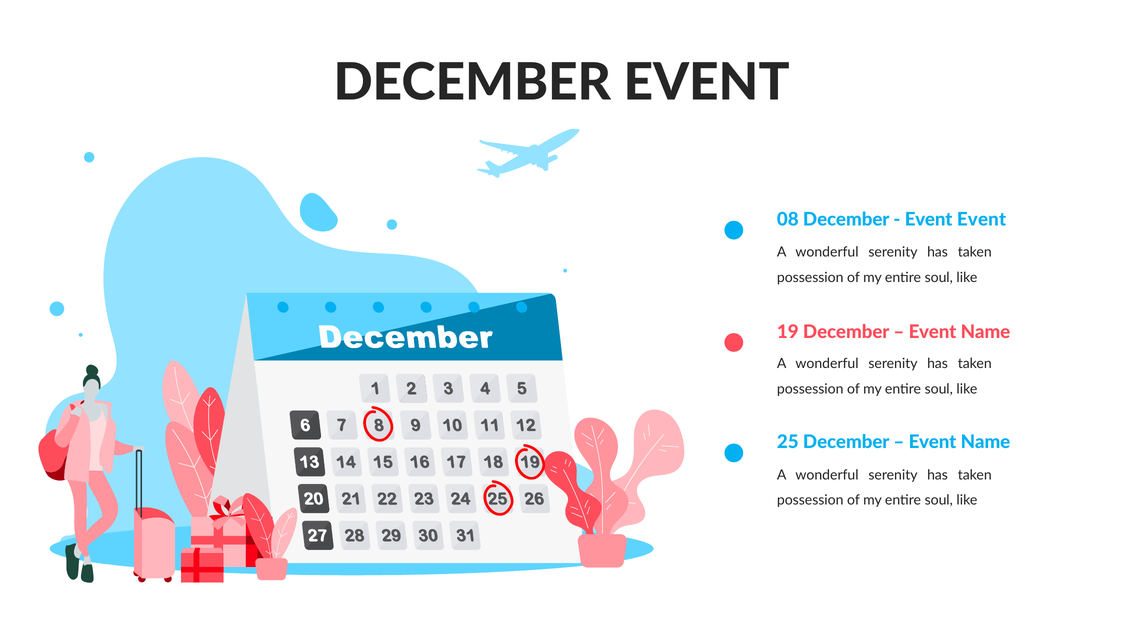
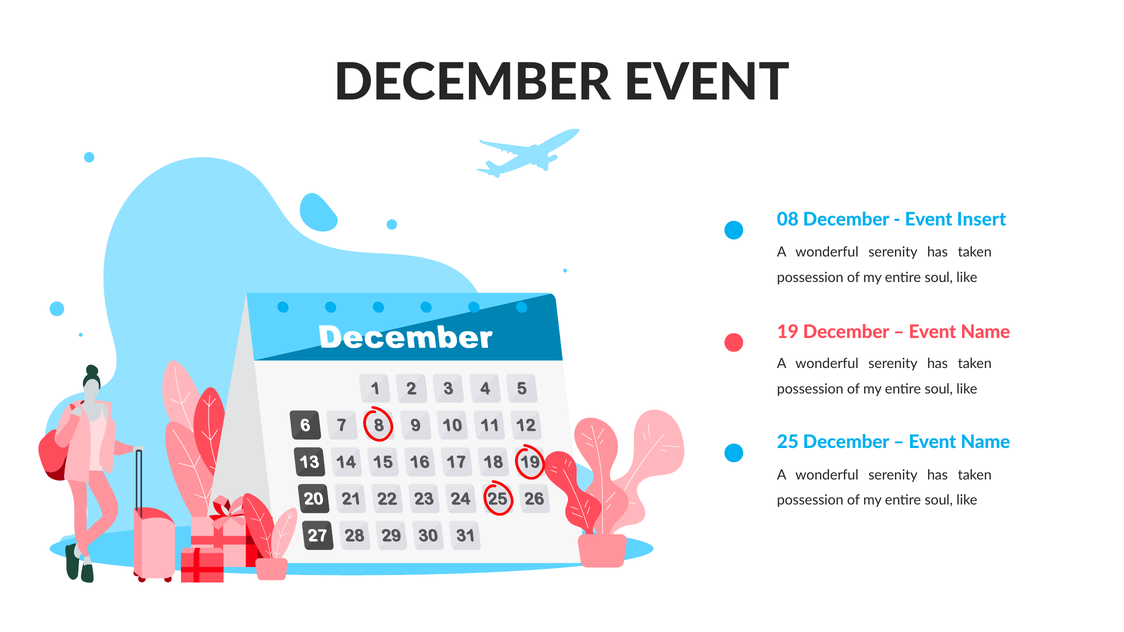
Event Event: Event -> Insert
